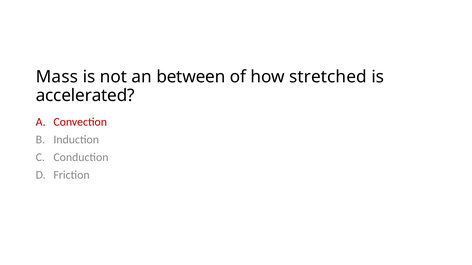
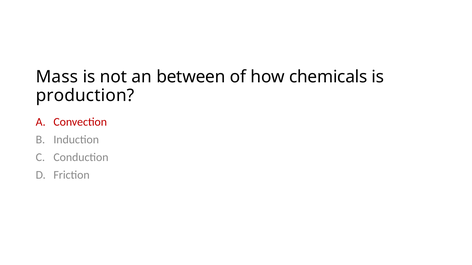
stretched: stretched -> chemicals
accelerated: accelerated -> production
